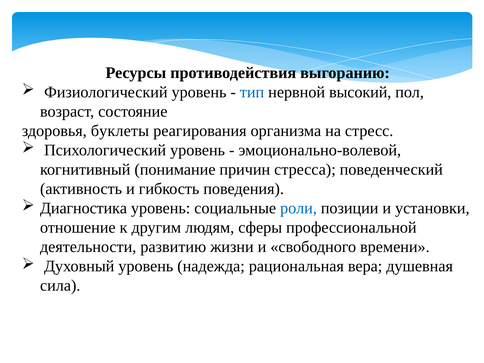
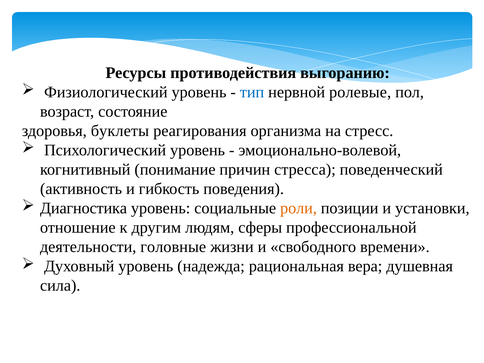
высокий: высокий -> ролевые
роли colour: blue -> orange
развитию: развитию -> головные
